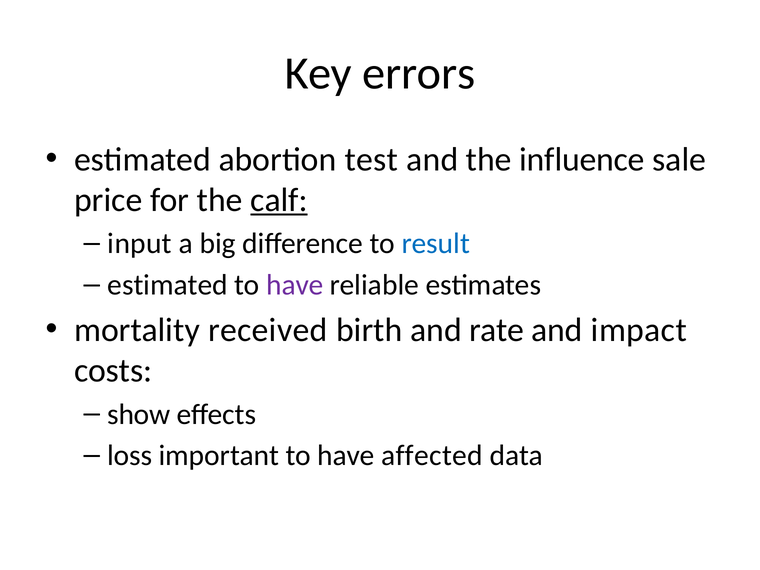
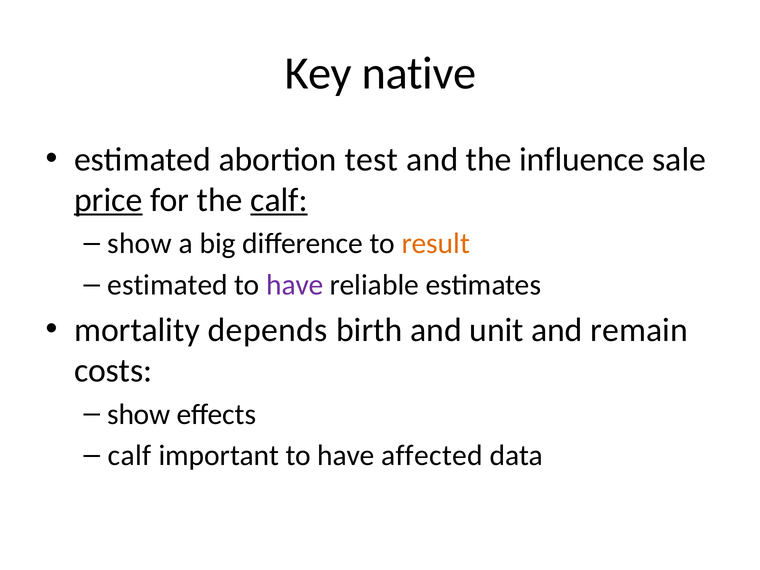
errors: errors -> native
price underline: none -> present
input at (140, 244): input -> show
result colour: blue -> orange
received: received -> depends
rate: rate -> unit
impact: impact -> remain
loss at (130, 456): loss -> calf
